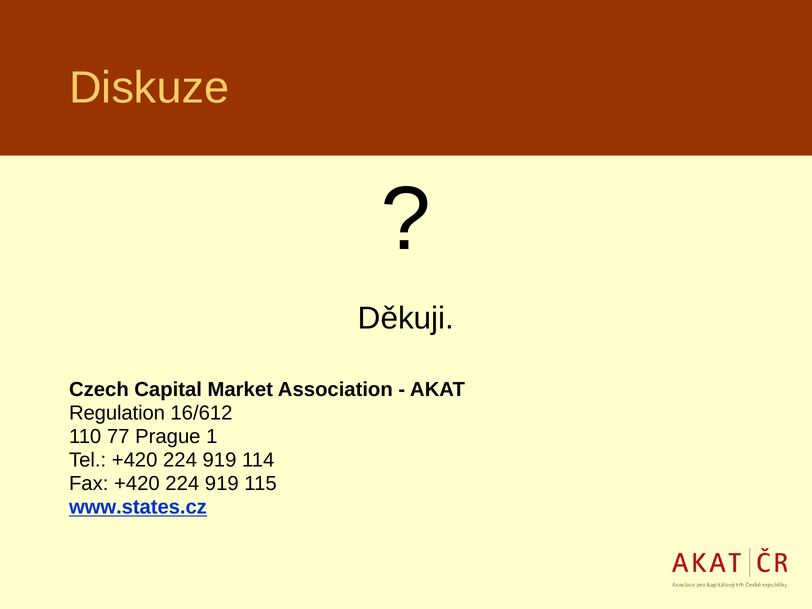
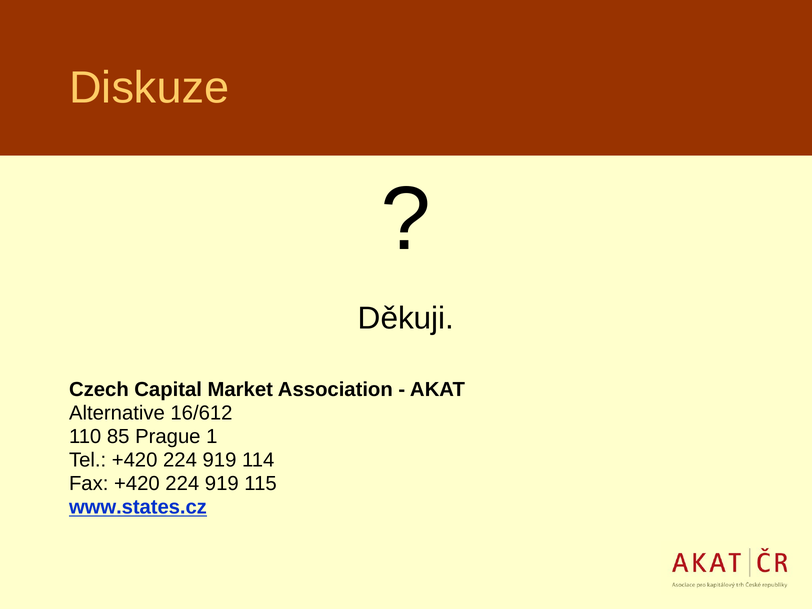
Regulation: Regulation -> Alternative
77: 77 -> 85
